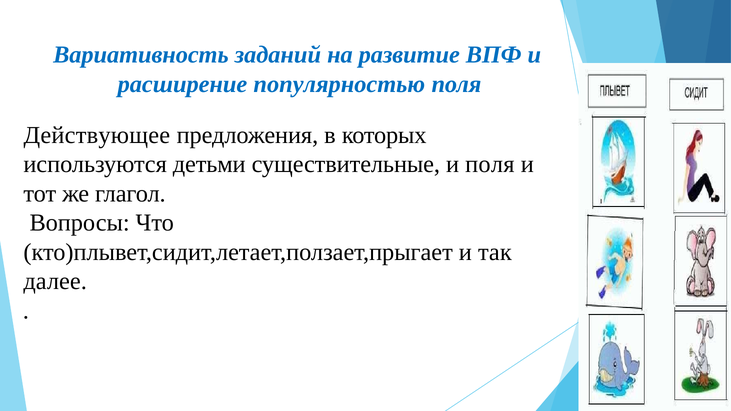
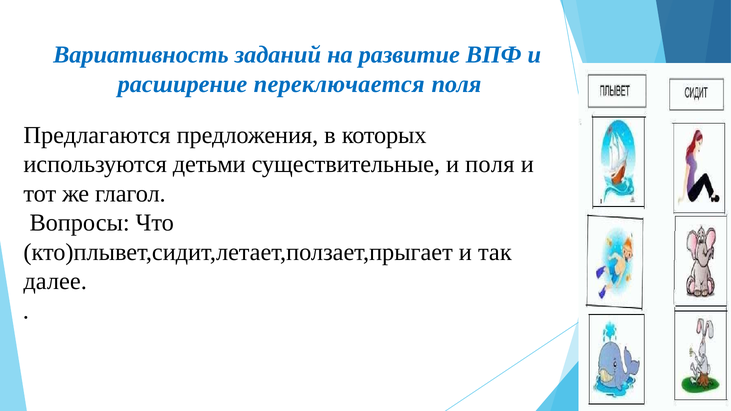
популярностью: популярностью -> переключается
Действующее: Действующее -> Предлагаются
